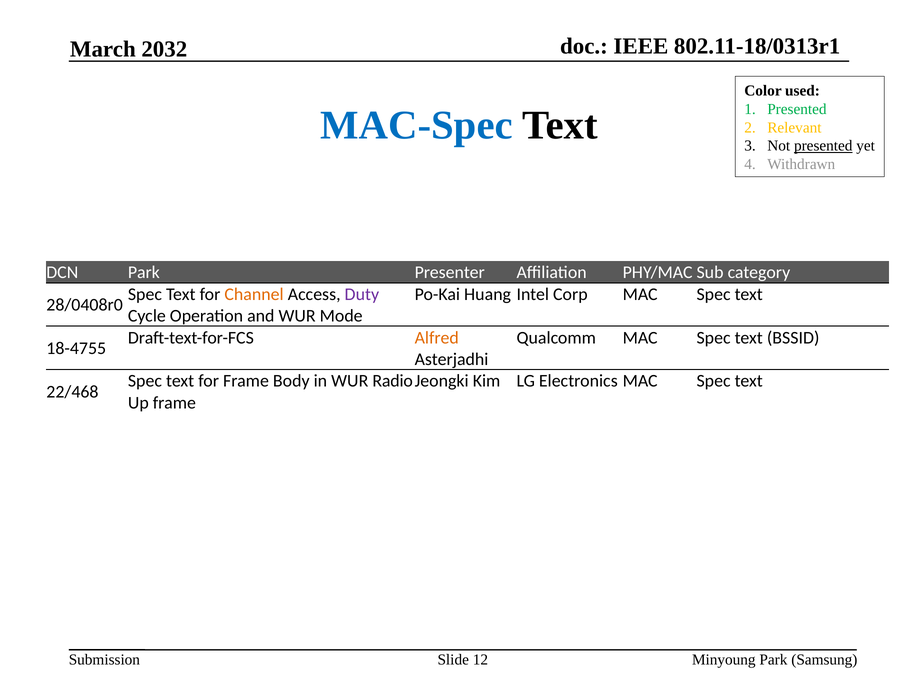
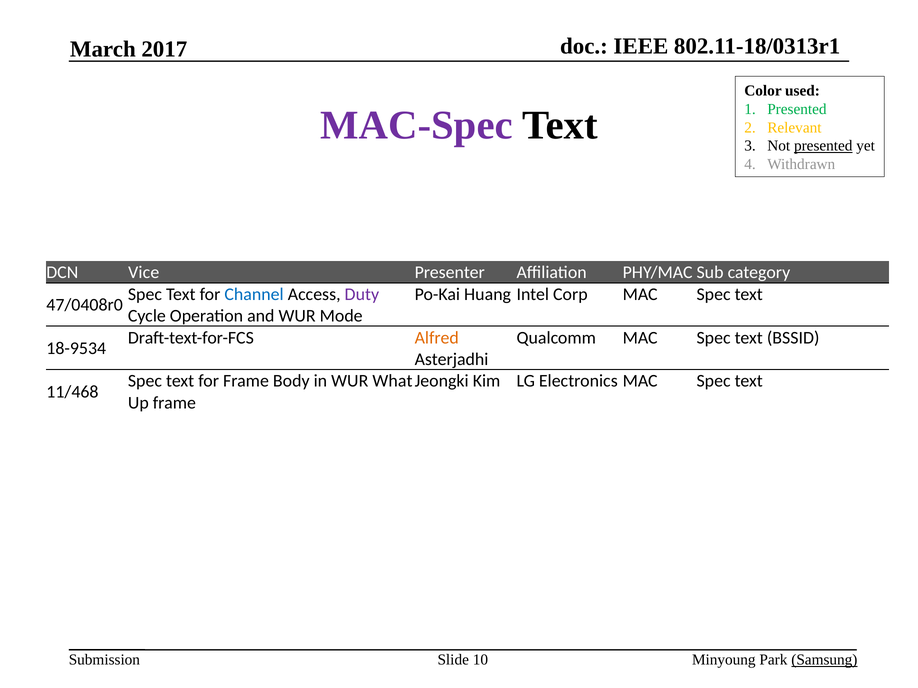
2032: 2032 -> 2017
MAC-Spec colour: blue -> purple
DCN Park: Park -> Vice
Channel colour: orange -> blue
28/0408r0: 28/0408r0 -> 47/0408r0
18-4755: 18-4755 -> 18-9534
Radio: Radio -> What
22/468: 22/468 -> 11/468
12: 12 -> 10
Samsung underline: none -> present
